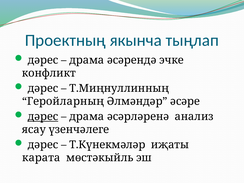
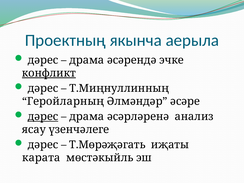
тыңлап: тыңлап -> аерыла
конфликт underline: none -> present
Т.Күнекмәләр: Т.Күнекмәләр -> Т.Мөрәҗәгать
